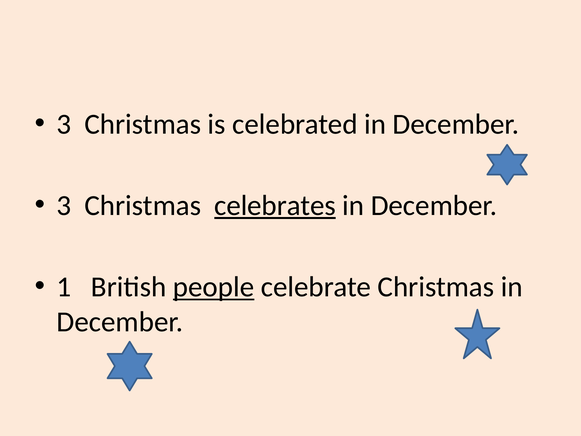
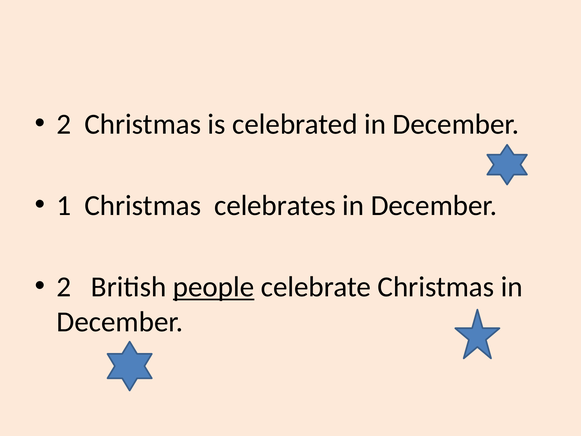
3 at (64, 124): 3 -> 2
3 at (64, 205): 3 -> 1
celebrates underline: present -> none
1 at (64, 287): 1 -> 2
